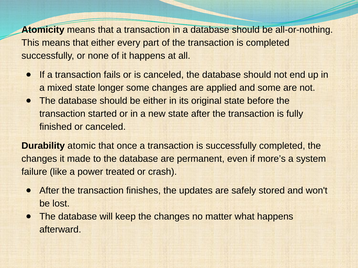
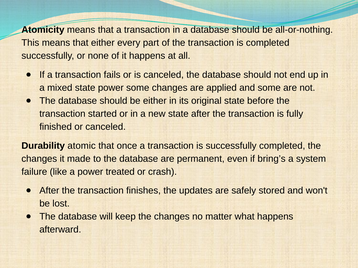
state longer: longer -> power
more’s: more’s -> bring’s
